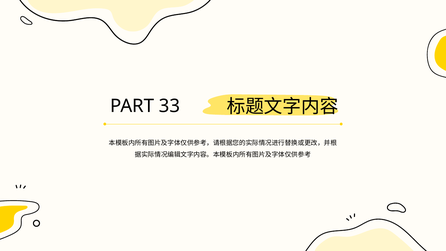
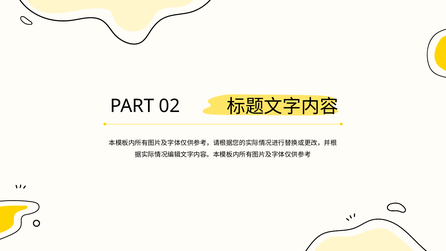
33: 33 -> 02
